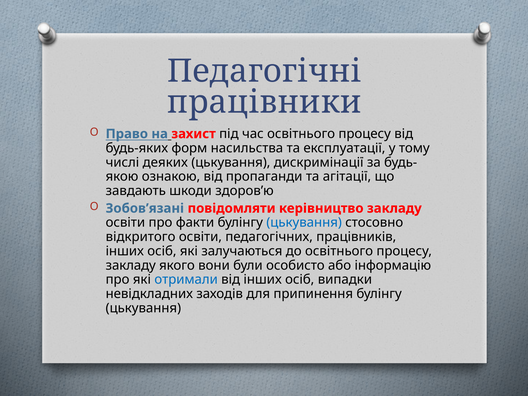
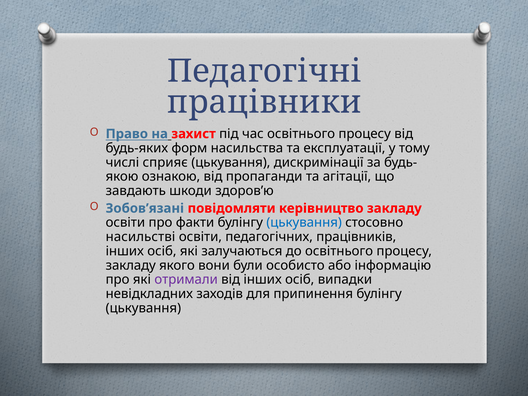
деяких: деяких -> сприяє
відкритого: відкритого -> насильстві
отримали colour: blue -> purple
